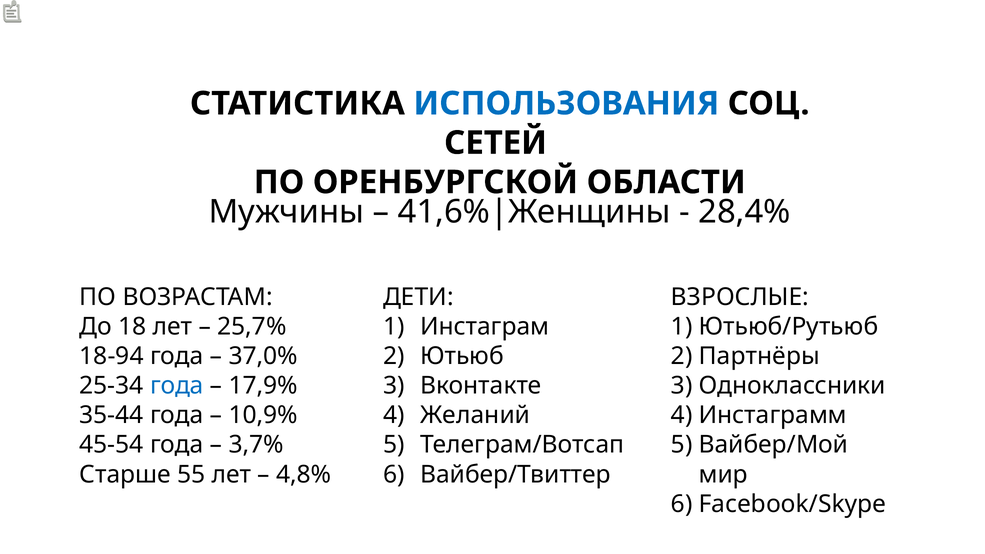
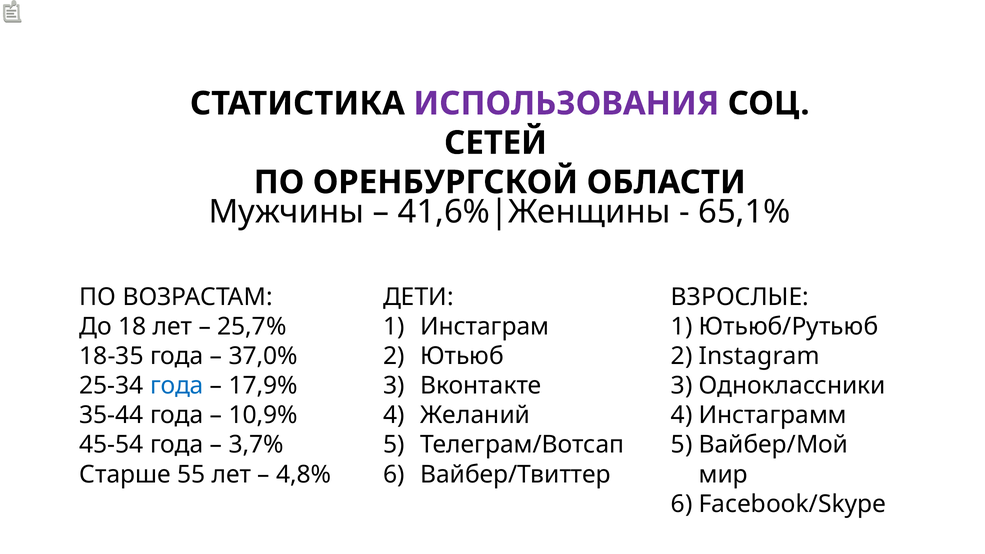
ИСПОЛЬЗОВАНИЯ colour: blue -> purple
28,4%: 28,4% -> 65,1%
18-94: 18-94 -> 18-35
Партнёры: Партнёры -> Instagram
